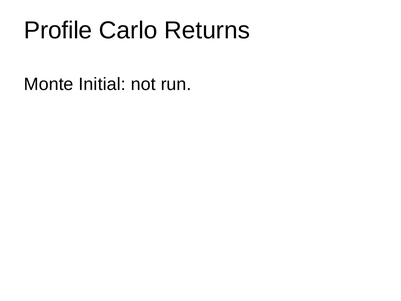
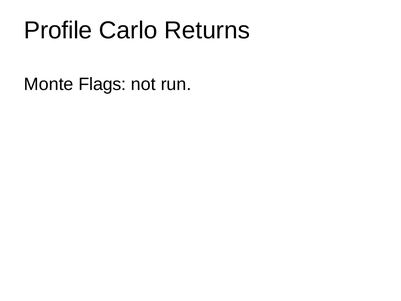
Initial: Initial -> Flags
